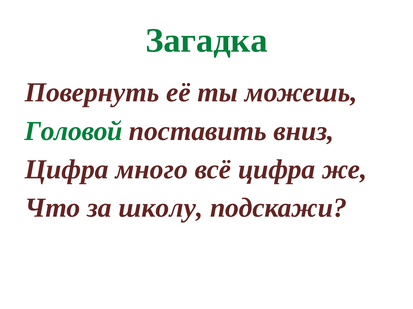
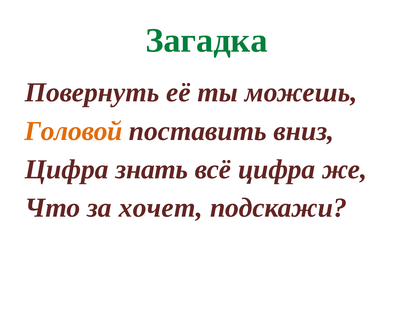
Головой colour: green -> orange
много: много -> знать
школу: школу -> хочет
